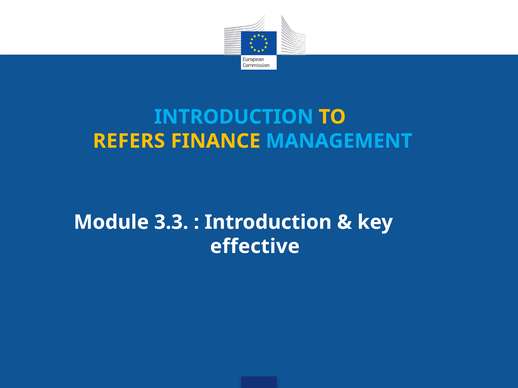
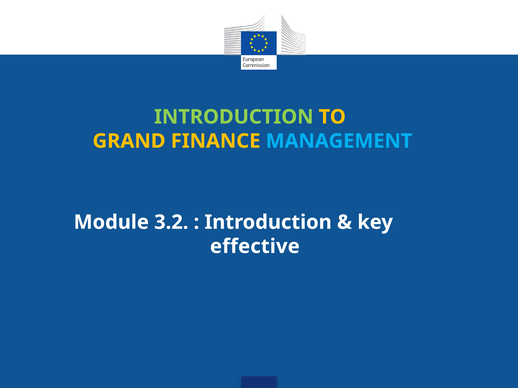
INTRODUCTION at (234, 117) colour: light blue -> light green
REFERS: REFERS -> GRAND
3.3: 3.3 -> 3.2
